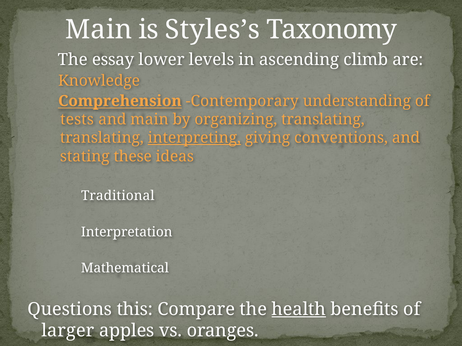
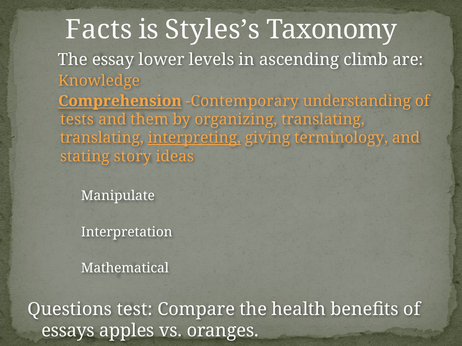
Main at (99, 30): Main -> Facts
and main: main -> them
conventions: conventions -> terminology
these: these -> story
Traditional: Traditional -> Manipulate
this: this -> test
health underline: present -> none
larger: larger -> essays
